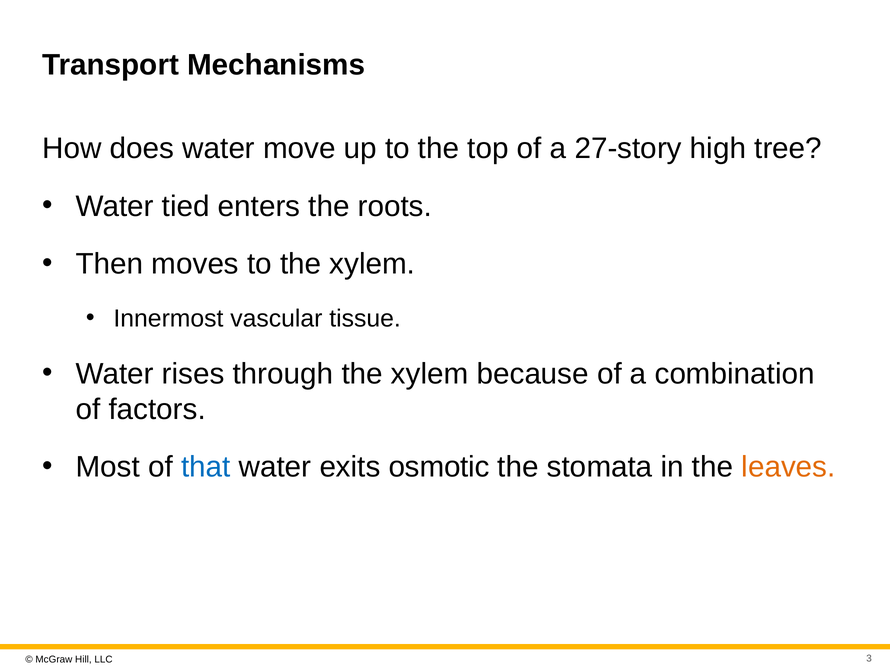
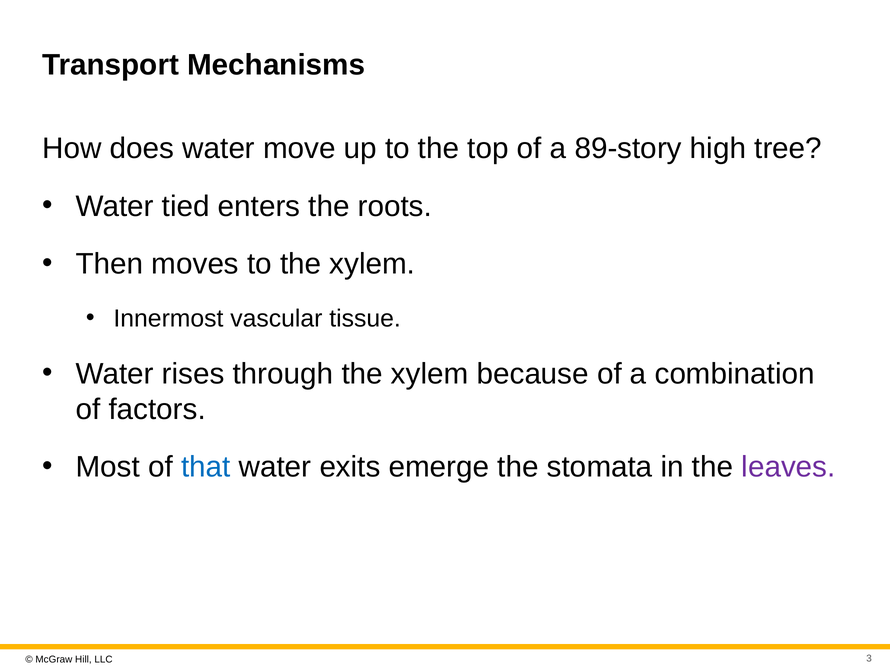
27-story: 27-story -> 89-story
osmotic: osmotic -> emerge
leaves colour: orange -> purple
